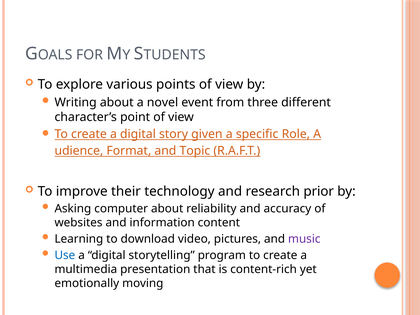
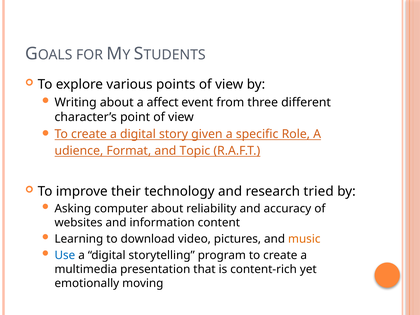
novel: novel -> affect
prior: prior -> tried
music colour: purple -> orange
